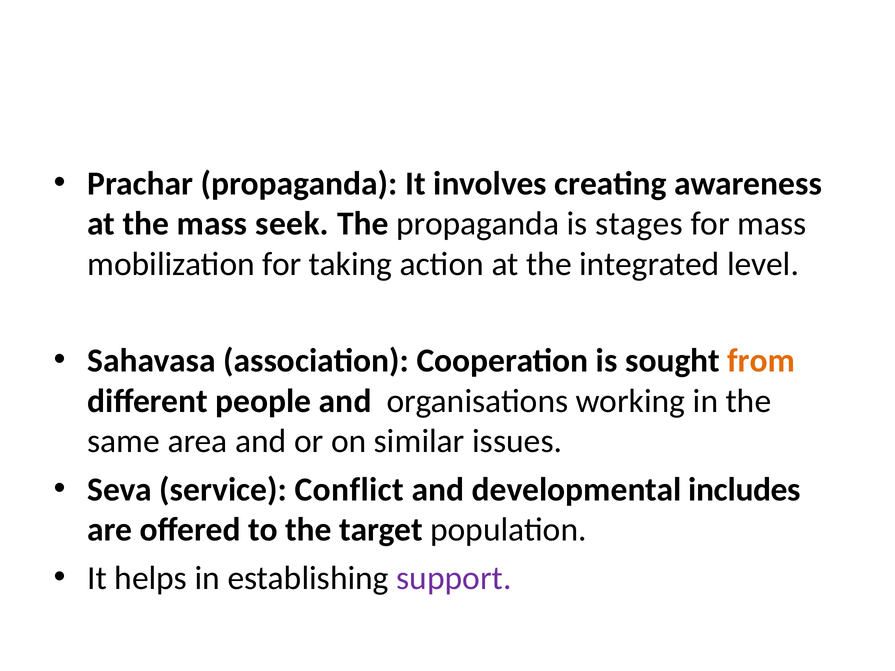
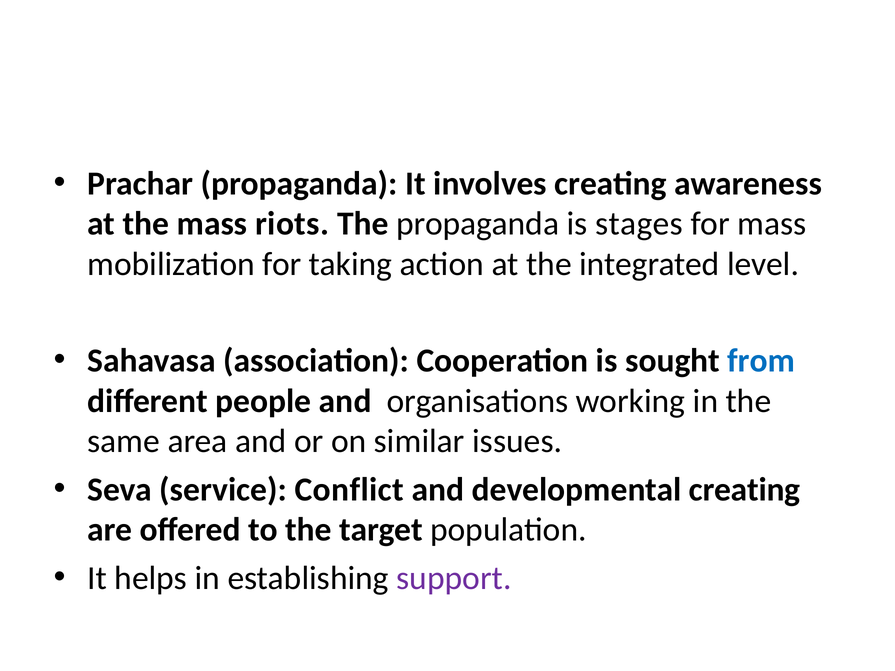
seek: seek -> riots
from colour: orange -> blue
developmental includes: includes -> creating
